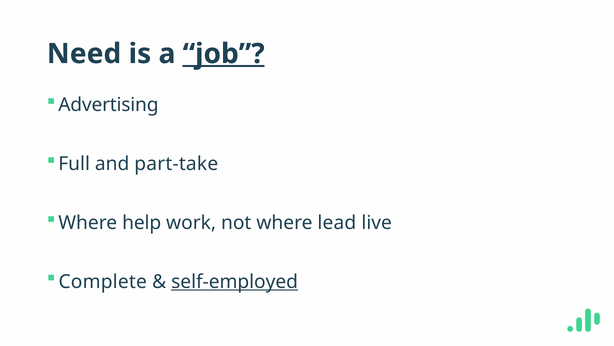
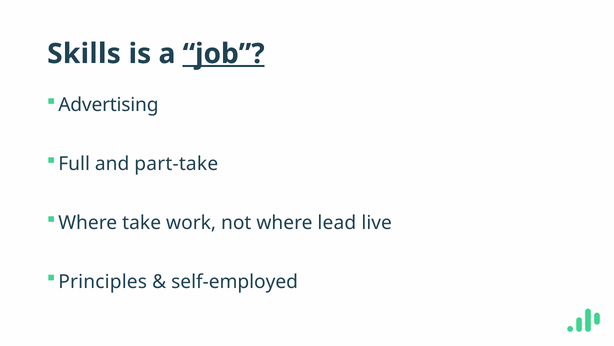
Need: Need -> Skills
help: help -> take
Complete: Complete -> Principles
self-employed underline: present -> none
